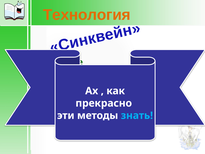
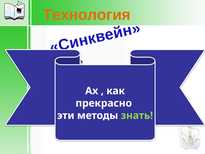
знать colour: light blue -> light green
